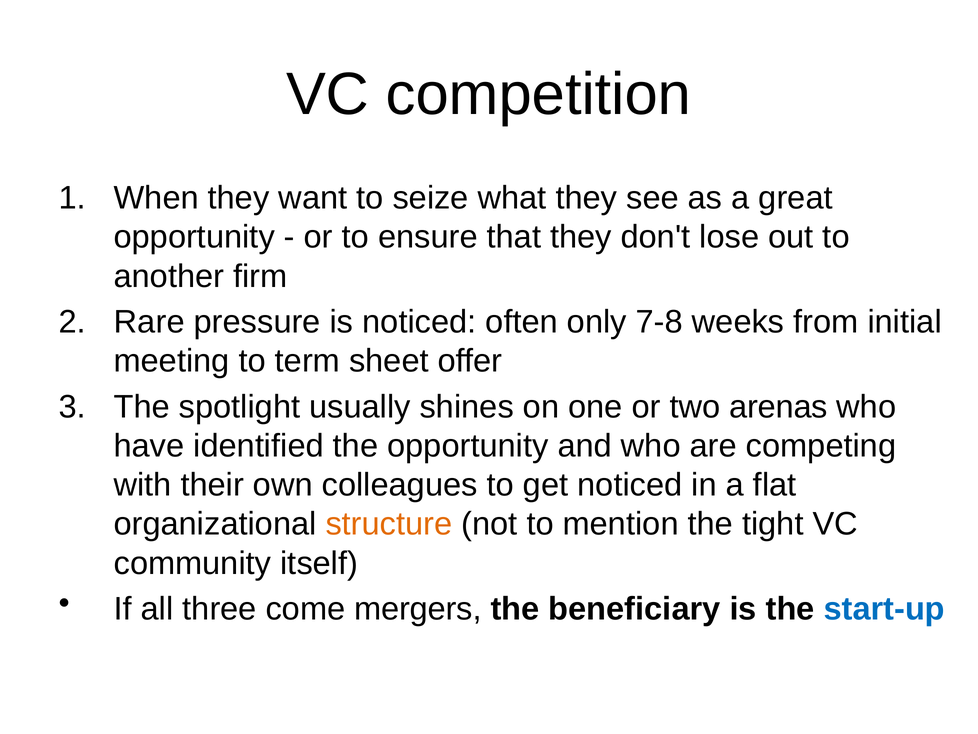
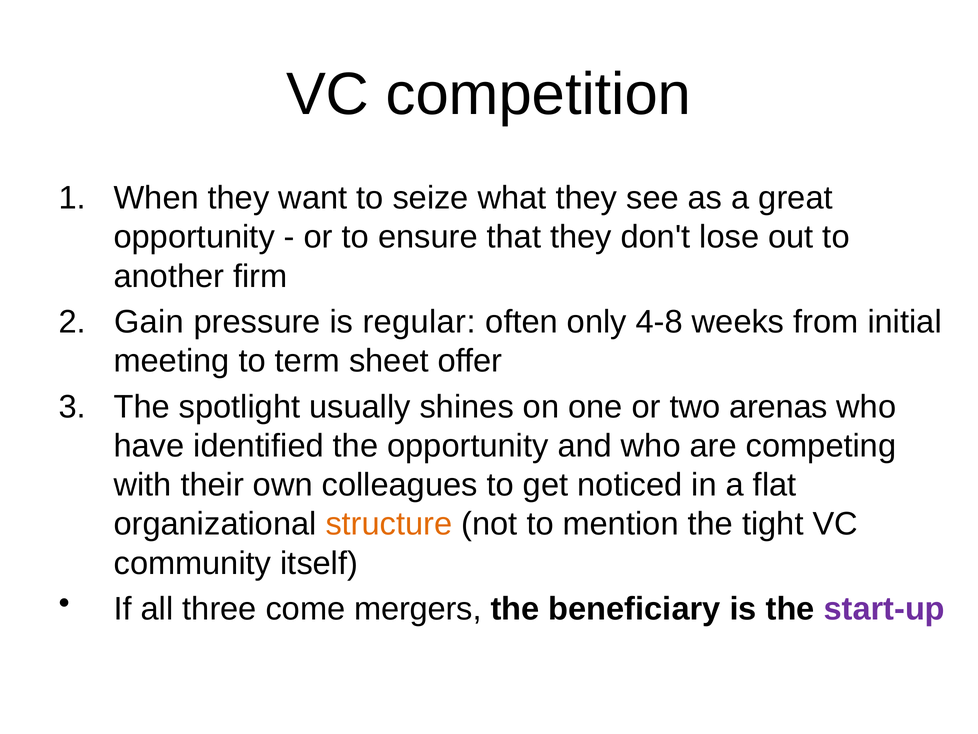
Rare: Rare -> Gain
is noticed: noticed -> regular
7-8: 7-8 -> 4-8
start-up colour: blue -> purple
